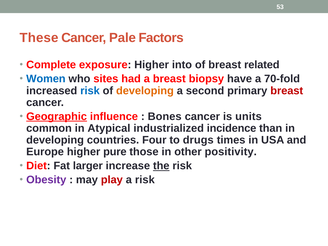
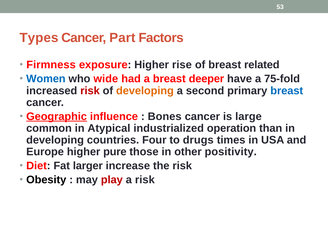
These: These -> Types
Pale: Pale -> Part
Complete: Complete -> Firmness
into: into -> rise
sites: sites -> wide
biopsy: biopsy -> deeper
70-fold: 70-fold -> 75-fold
risk at (90, 91) colour: blue -> red
breast at (287, 91) colour: red -> blue
units: units -> large
incidence: incidence -> operation
the underline: present -> none
Obesity colour: purple -> black
